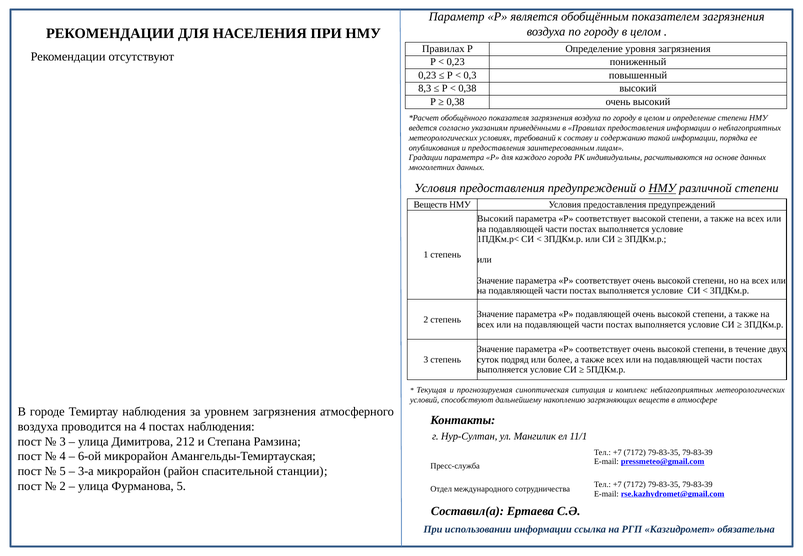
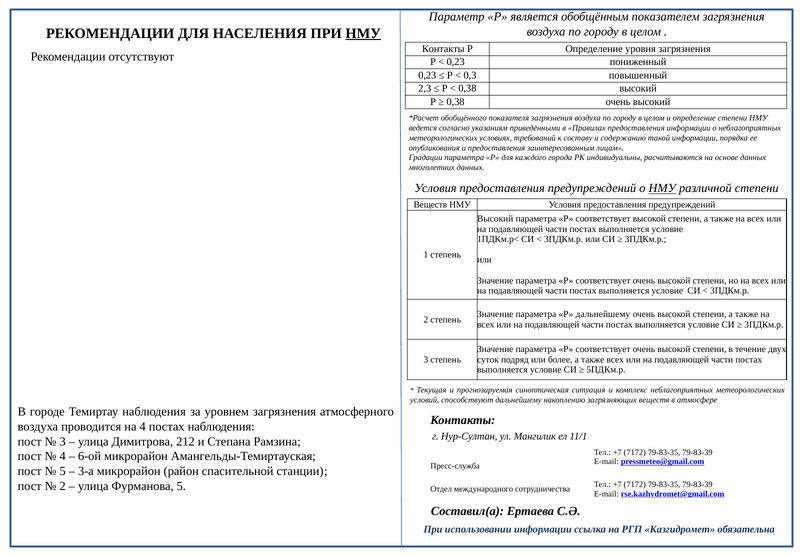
НМУ at (363, 33) underline: none -> present
Правилах at (443, 49): Правилах -> Контакты
8,3: 8,3 -> 2,3
Р подавляющей: подавляющей -> дальнейшему
